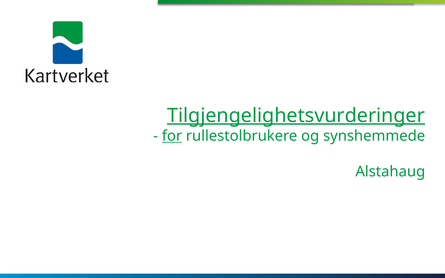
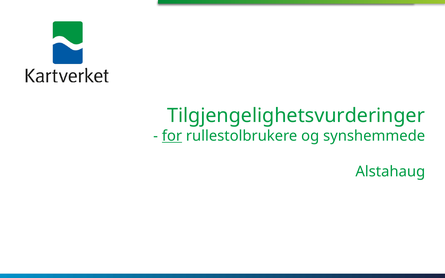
Tilgjengelighetsvurderinger underline: present -> none
